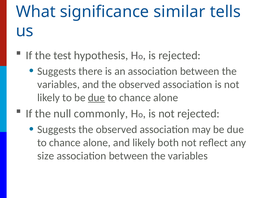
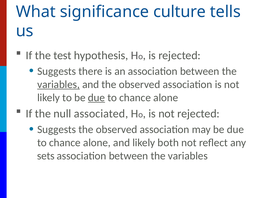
similar: similar -> culture
variables at (59, 84) underline: none -> present
commonly: commonly -> associated
size: size -> sets
